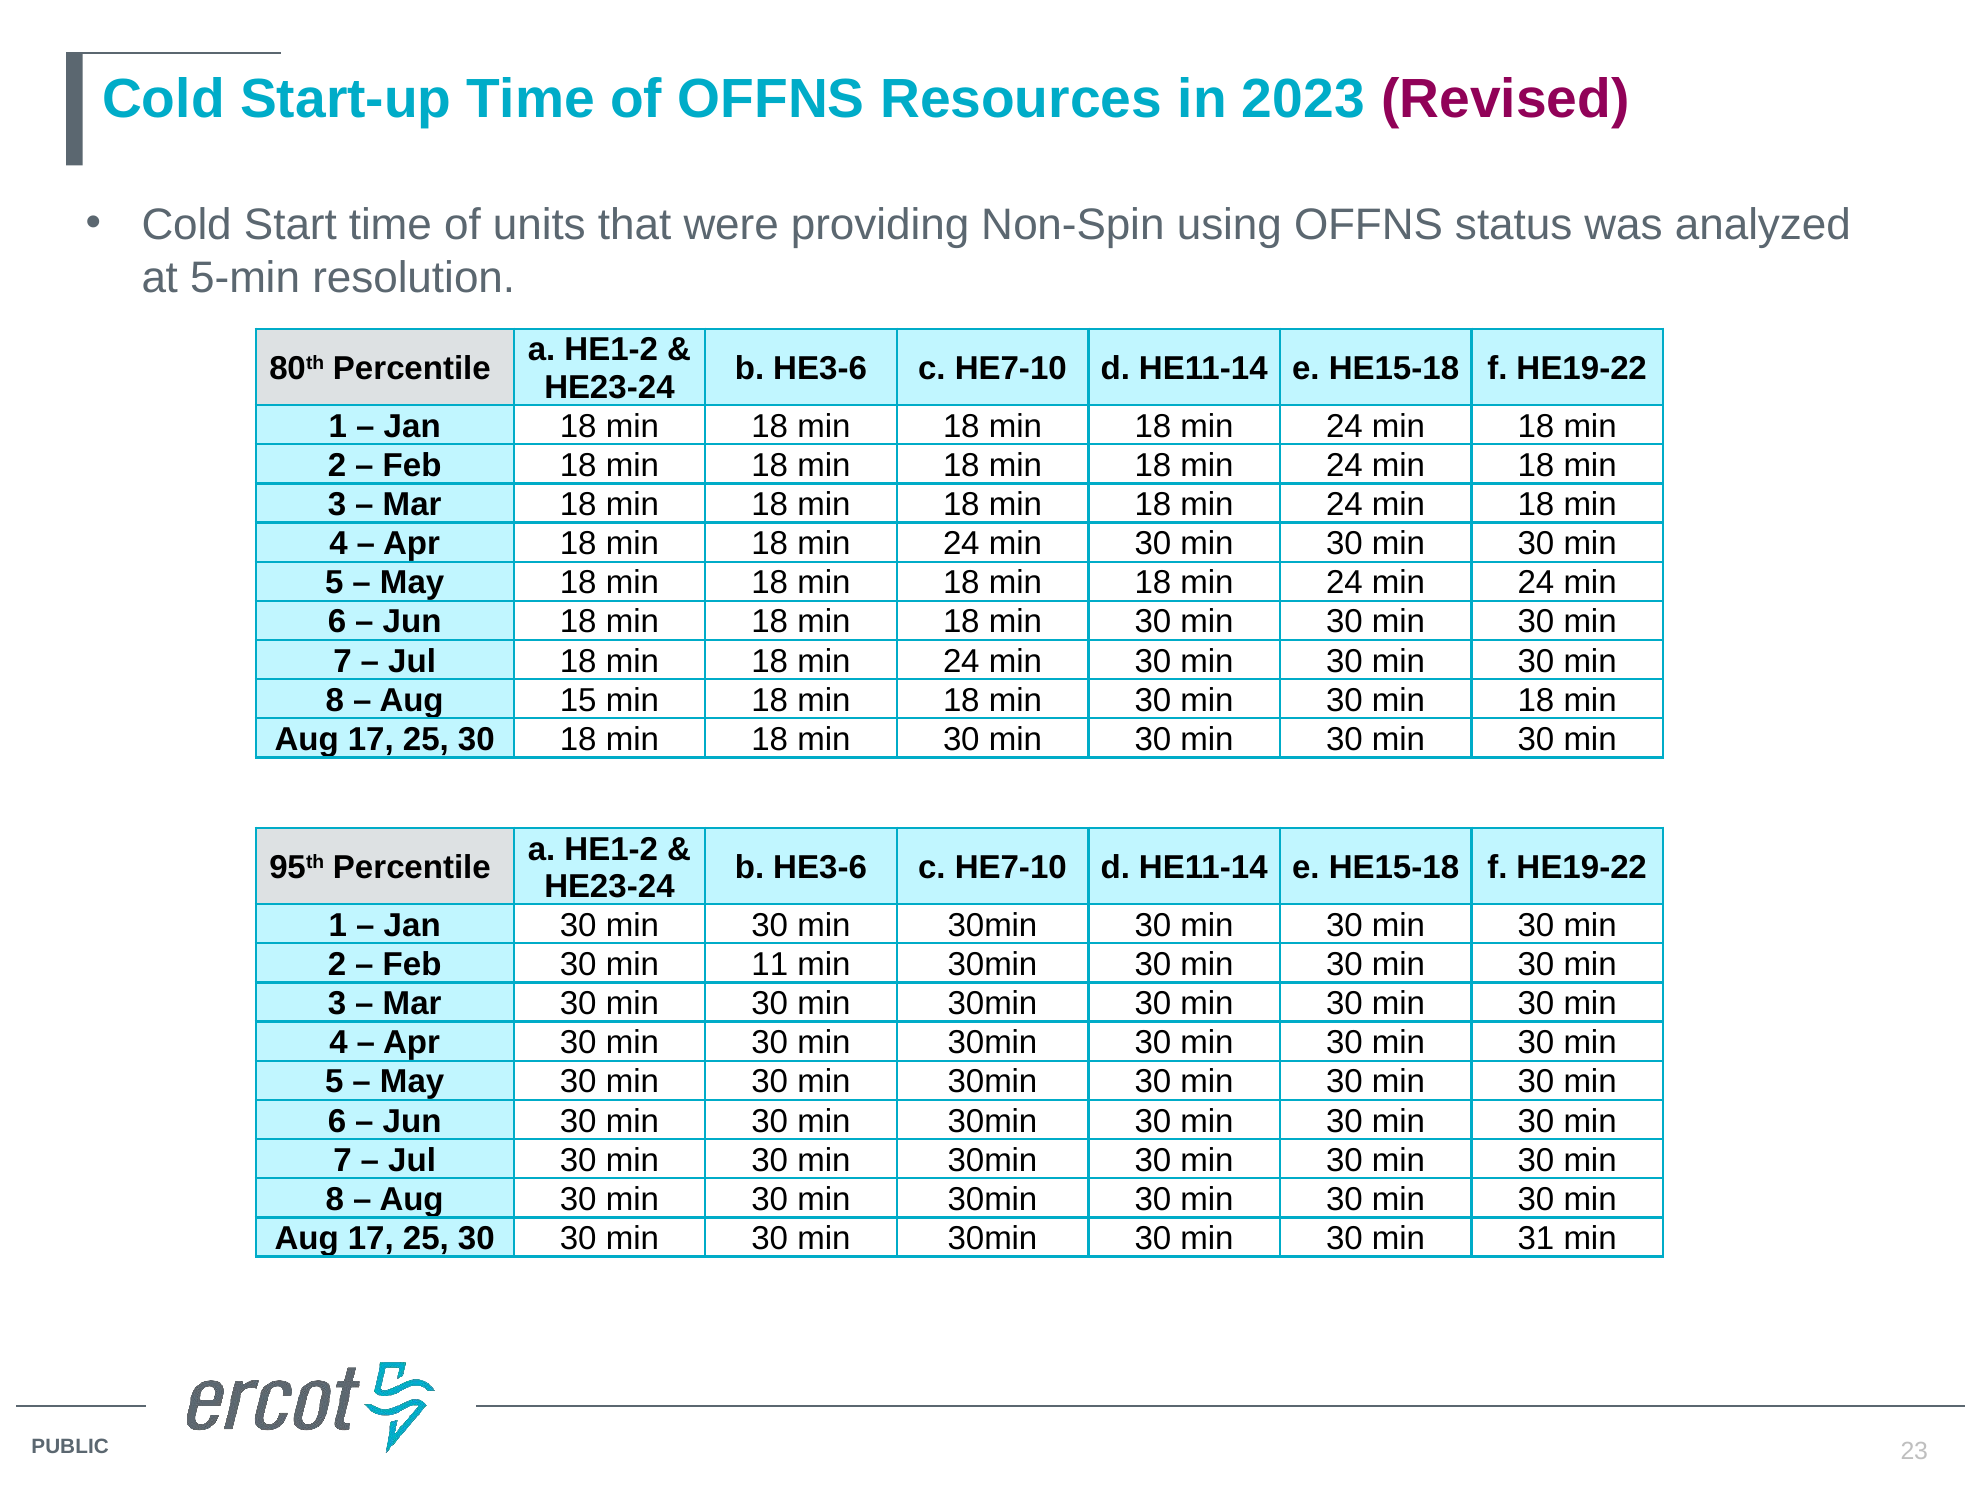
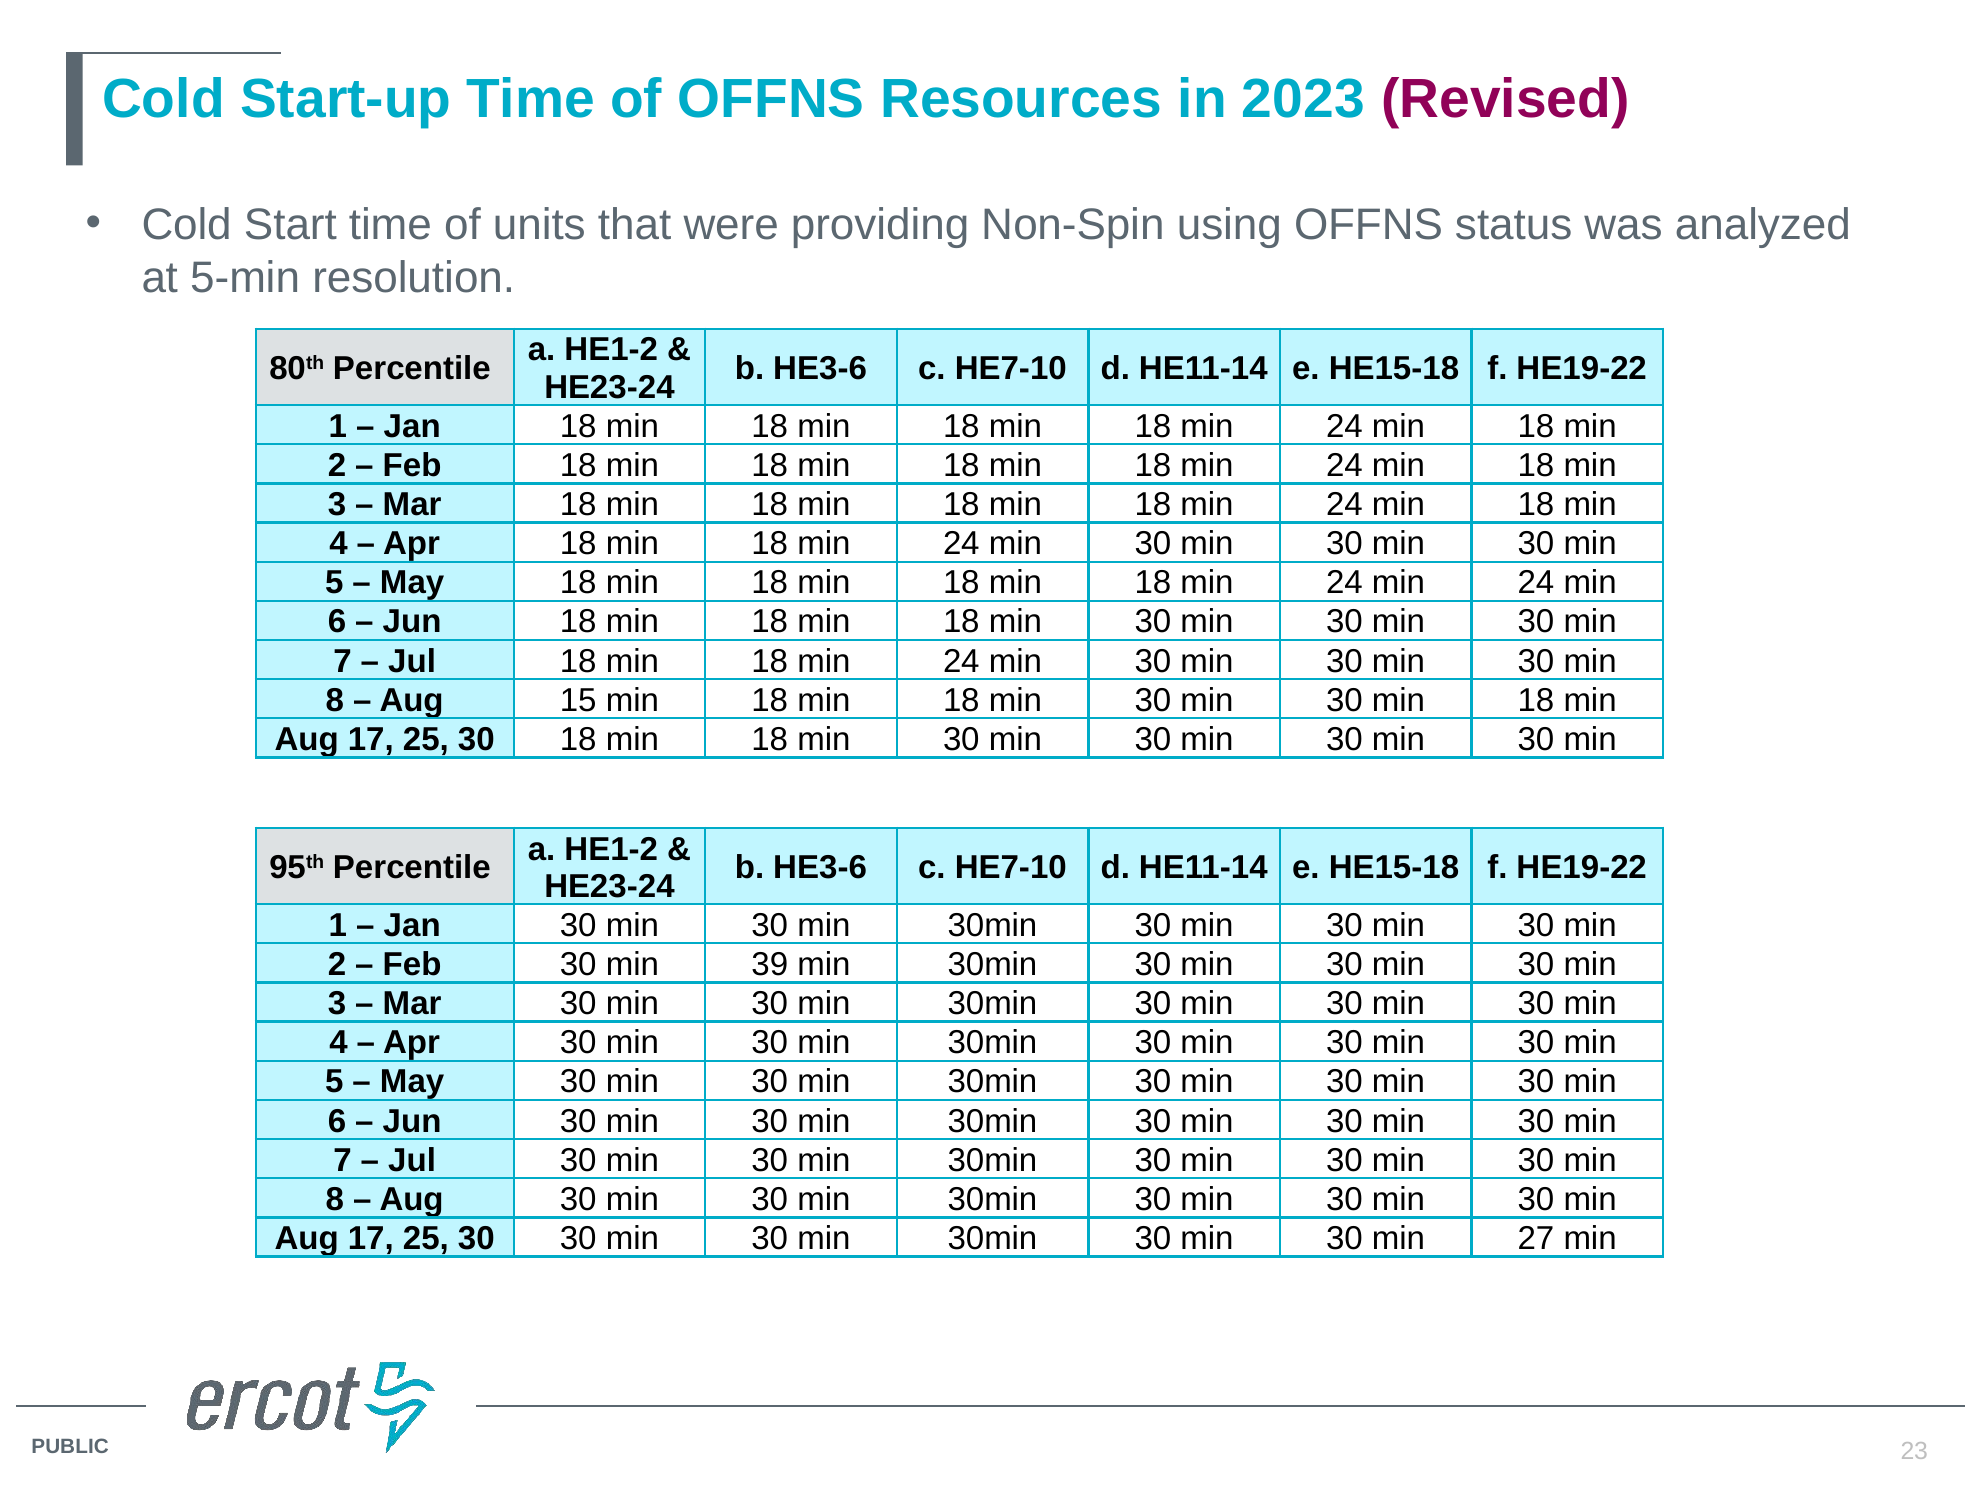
11: 11 -> 39
31: 31 -> 27
